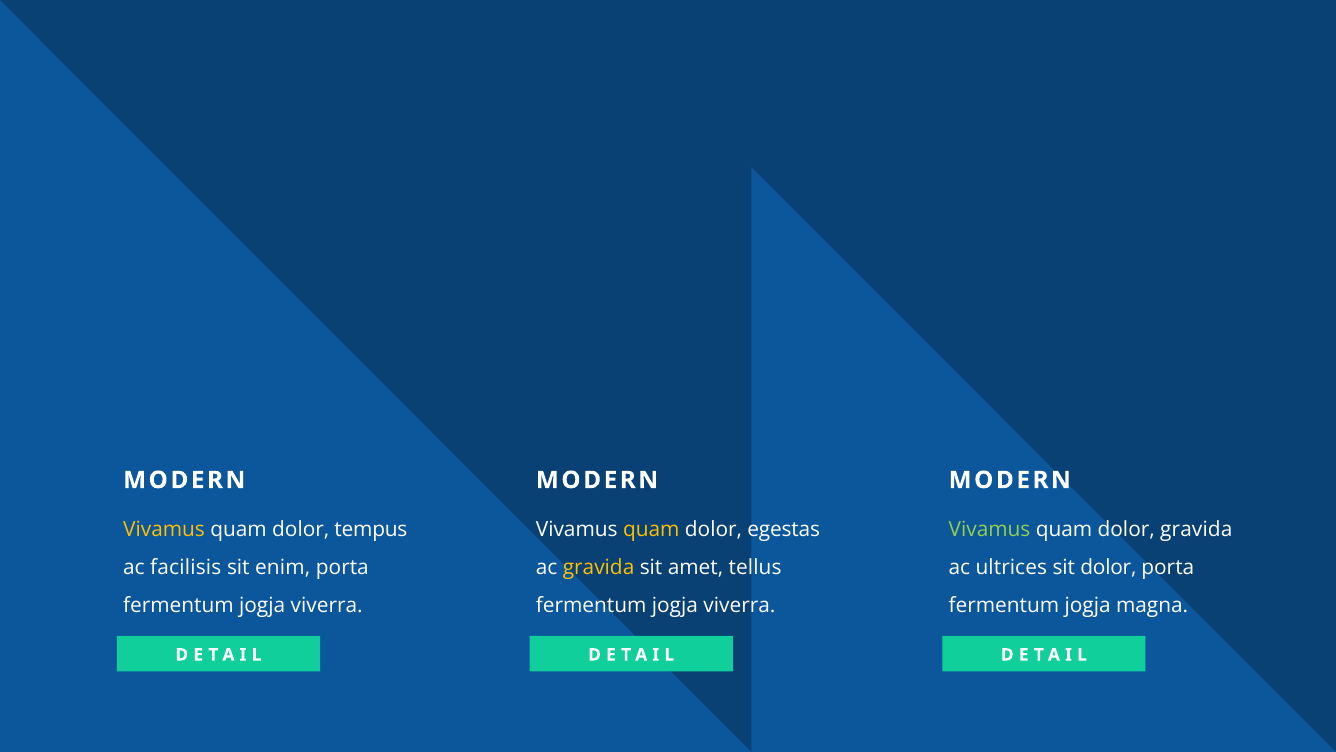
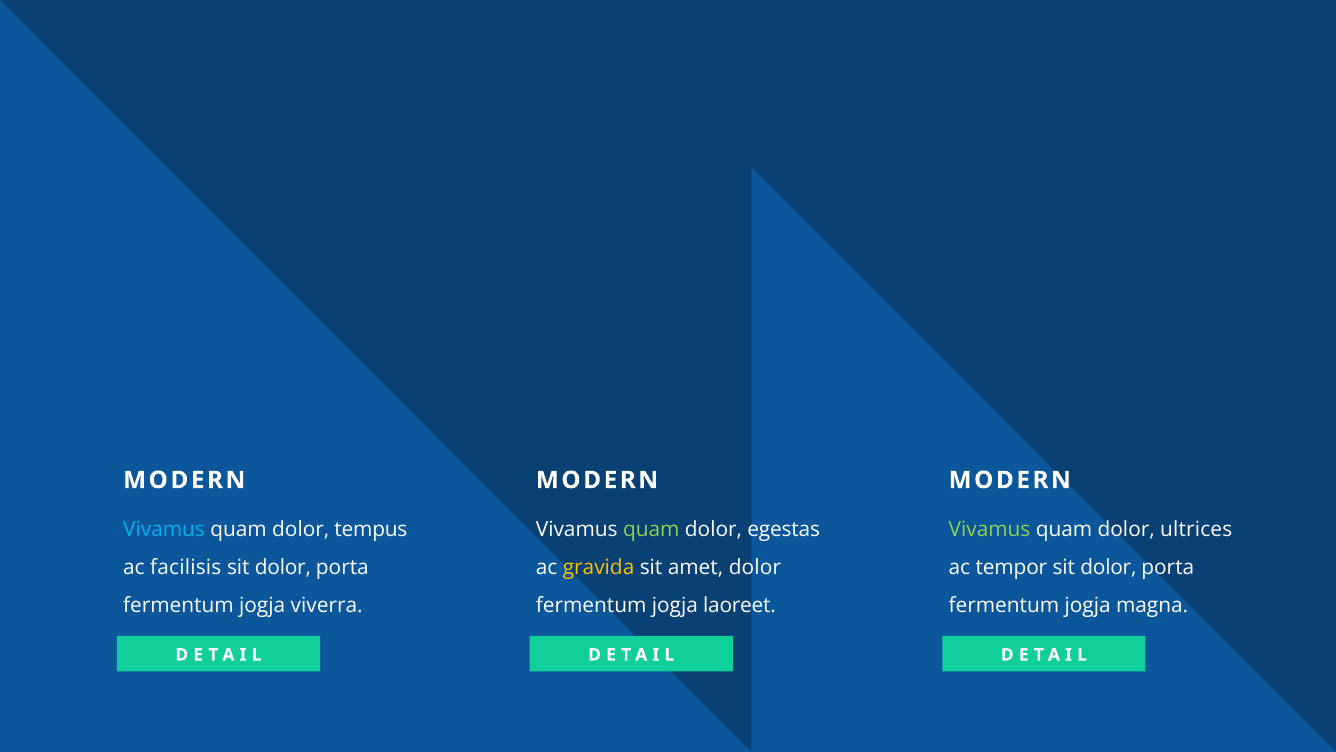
Vivamus at (164, 530) colour: yellow -> light blue
quam at (651, 530) colour: yellow -> light green
dolor gravida: gravida -> ultrices
enim at (283, 567): enim -> dolor
amet tellus: tellus -> dolor
ultrices: ultrices -> tempor
viverra at (739, 605): viverra -> laoreet
